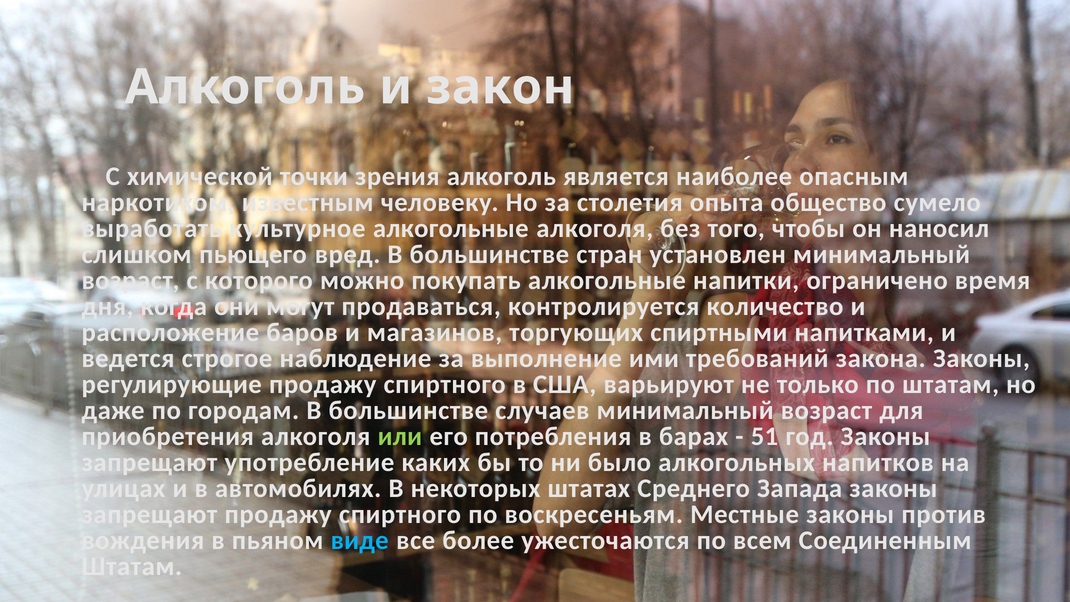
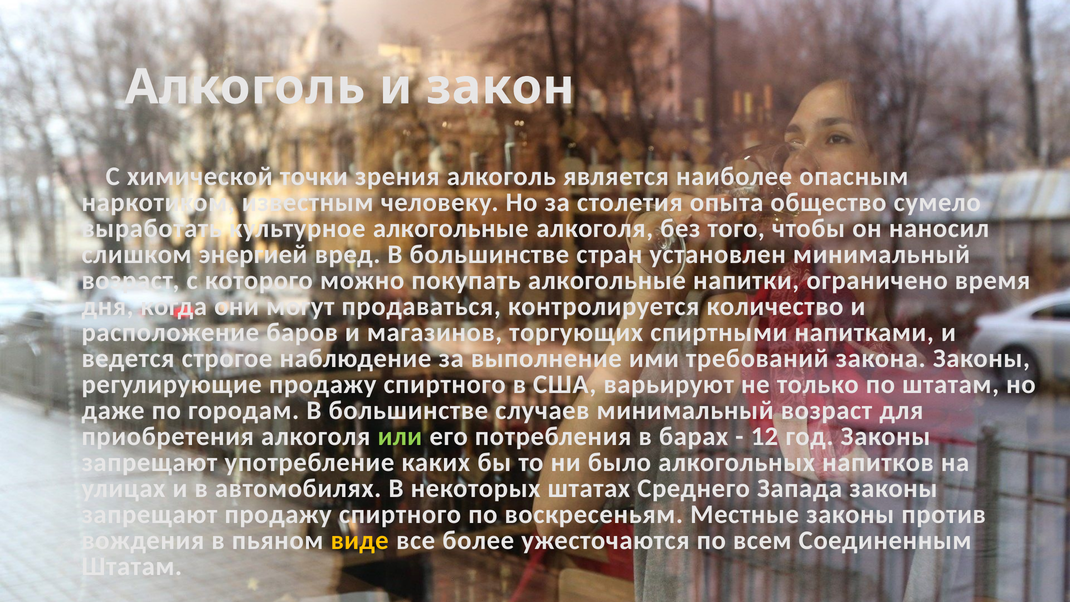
пьющего: пьющего -> энергией
51: 51 -> 12
виде colour: light blue -> yellow
